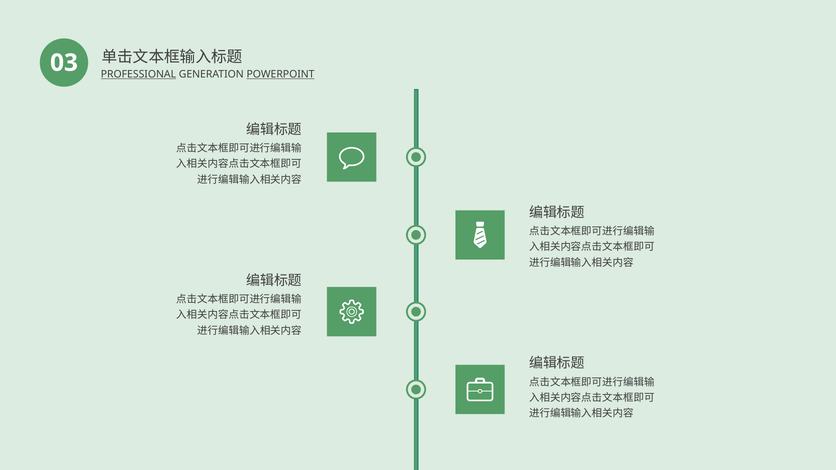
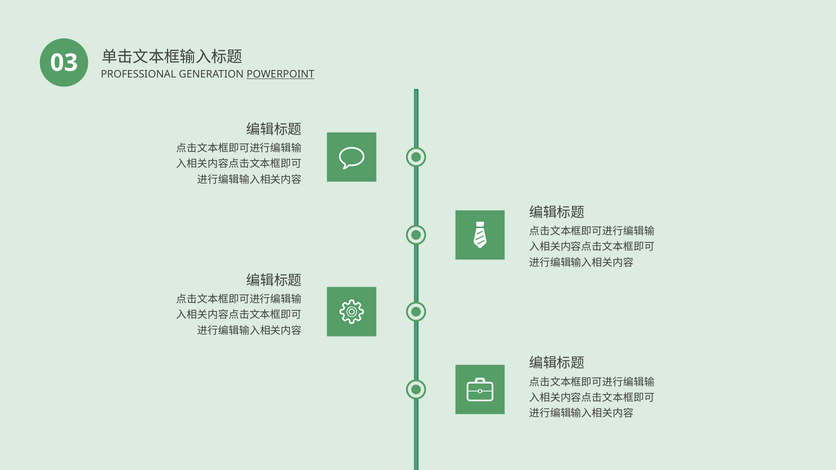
PROFESSIONAL underline: present -> none
